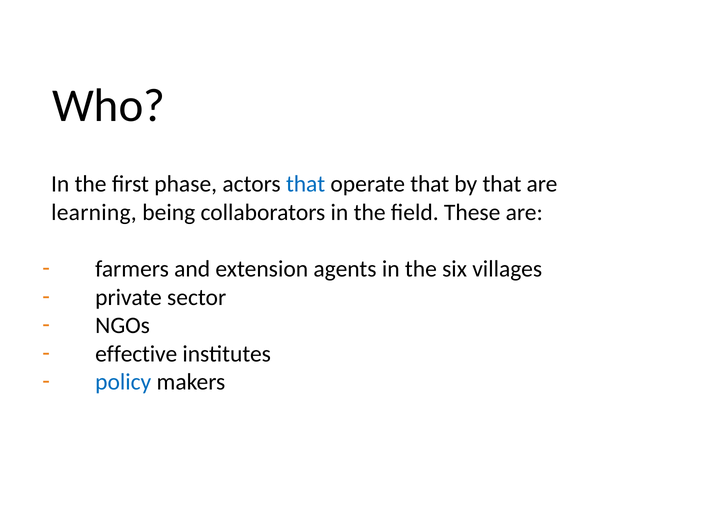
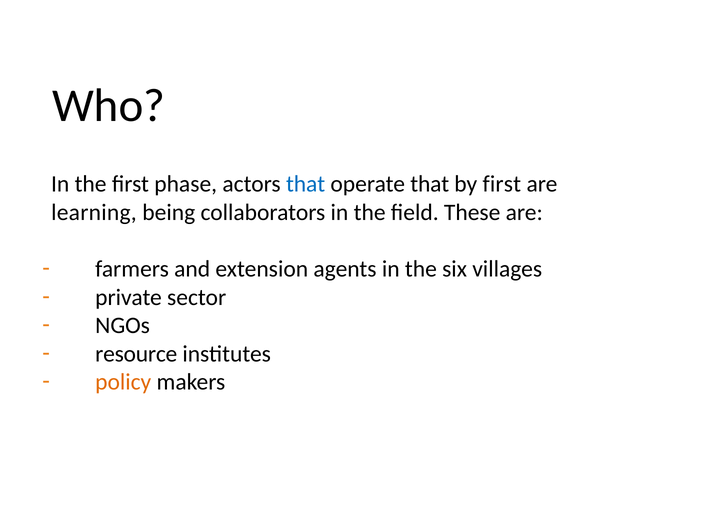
by that: that -> first
effective: effective -> resource
policy colour: blue -> orange
